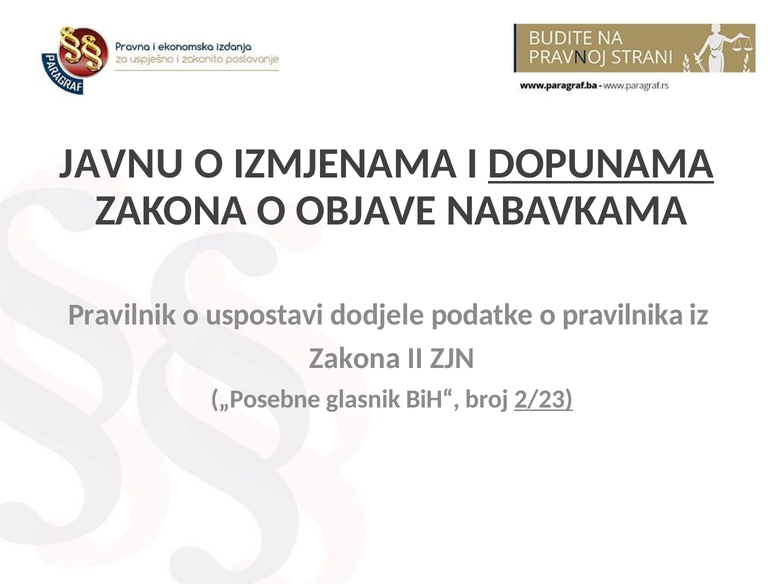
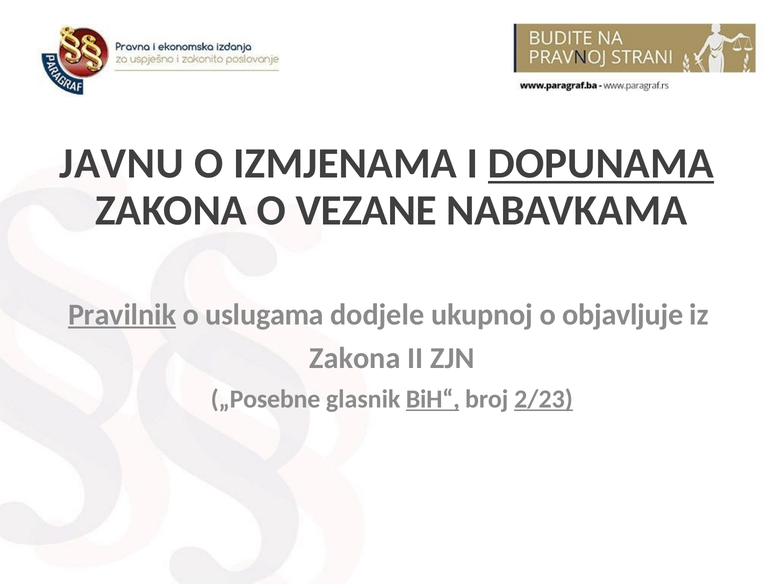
OBJAVE: OBJAVE -> VEZANE
Pravilnik underline: none -> present
uspostavi: uspostavi -> uslugama
podatke: podatke -> ukupnoj
pravilnika: pravilnika -> objavljuje
BiH“ underline: none -> present
